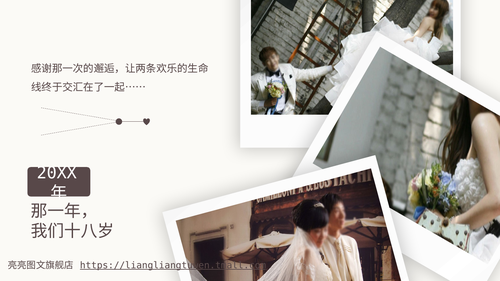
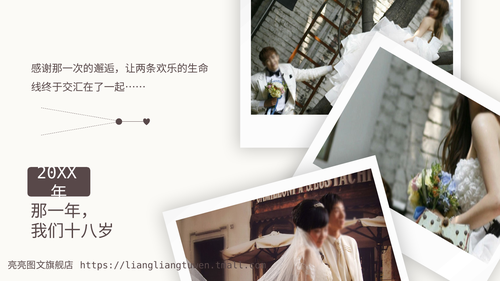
https://liangliangtuwen.tmall.com underline: present -> none
